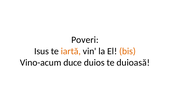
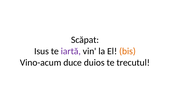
Poveri: Poveri -> Scăpat
iartă colour: orange -> purple
duioasă: duioasă -> trecutul
